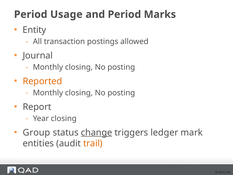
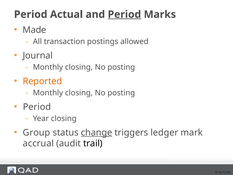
Usage: Usage -> Actual
Period at (124, 14) underline: none -> present
Entity: Entity -> Made
Report at (37, 107): Report -> Period
entities: entities -> accrual
trail colour: orange -> black
